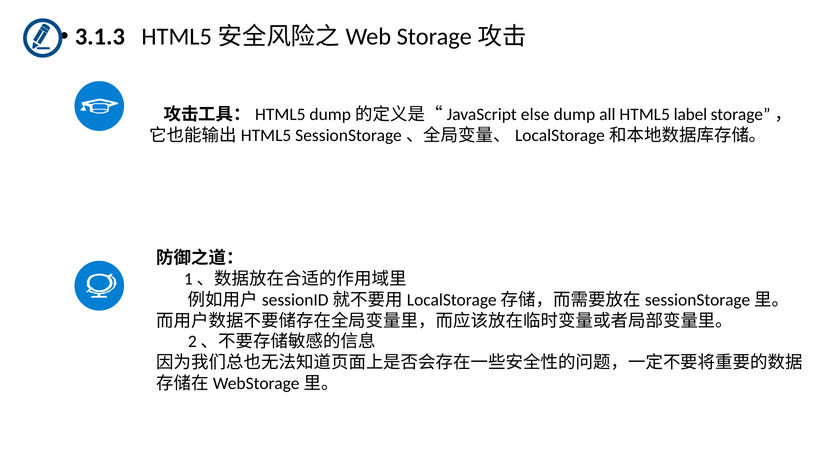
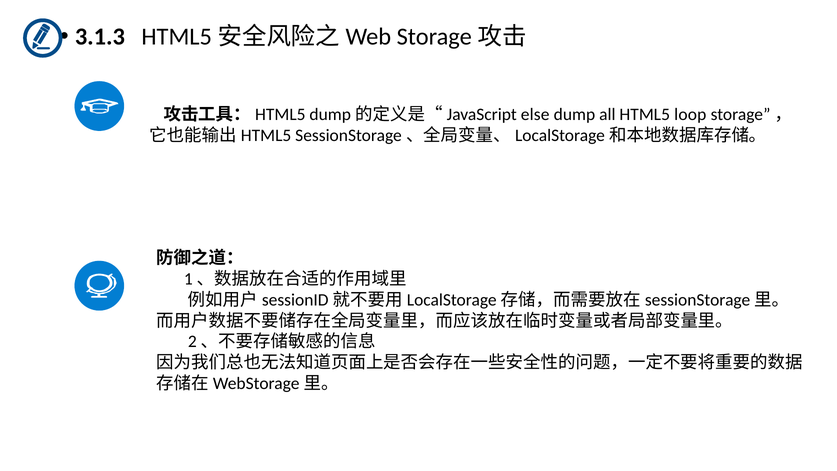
label: label -> loop
